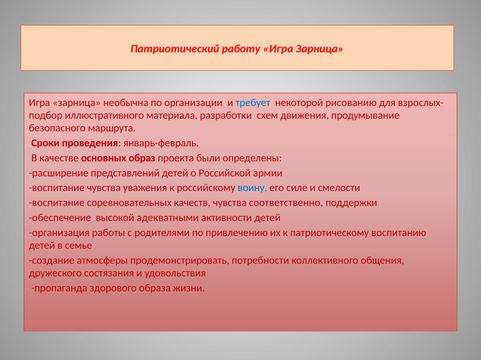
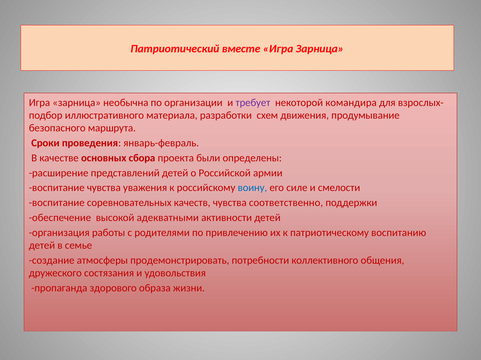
работу: работу -> вместе
требует colour: blue -> purple
рисованию: рисованию -> командира
образ: образ -> сбора
